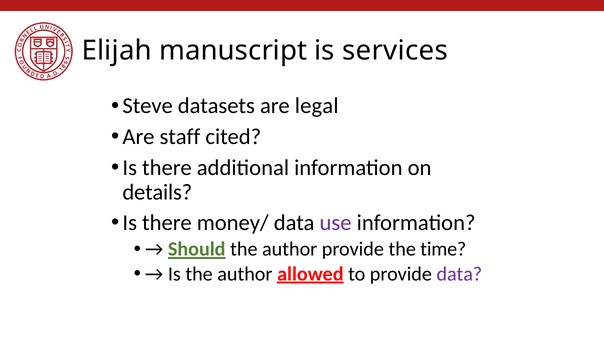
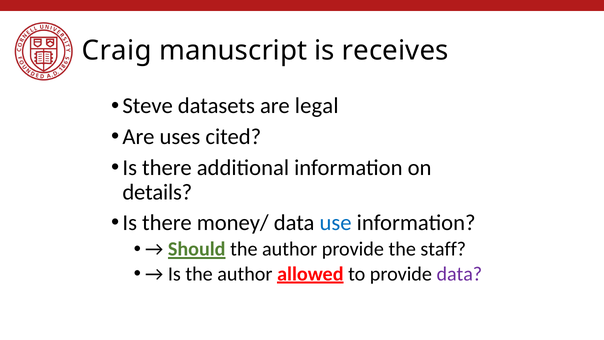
Elijah: Elijah -> Craig
services: services -> receives
staff: staff -> uses
use colour: purple -> blue
time: time -> staff
